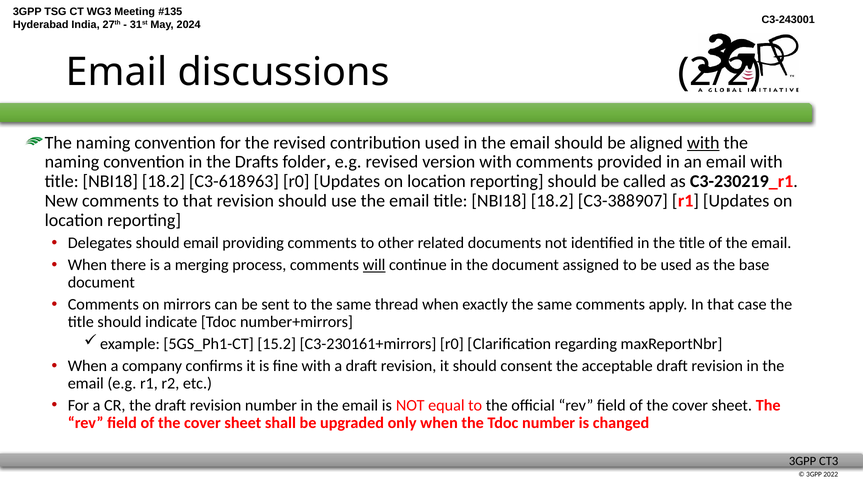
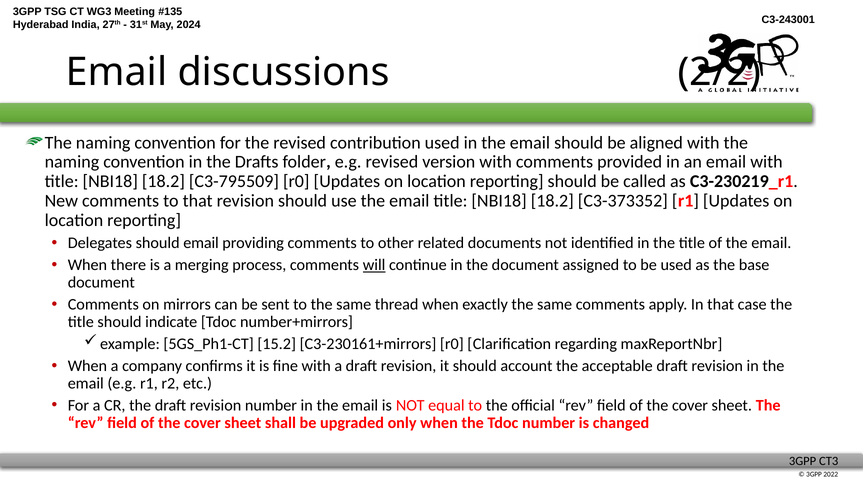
with at (703, 143) underline: present -> none
C3-618963: C3-618963 -> C3-795509
C3-388907: C3-388907 -> C3-373352
consent: consent -> account
